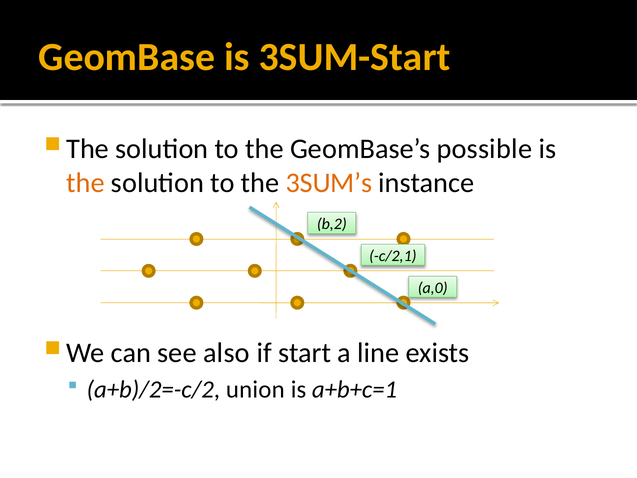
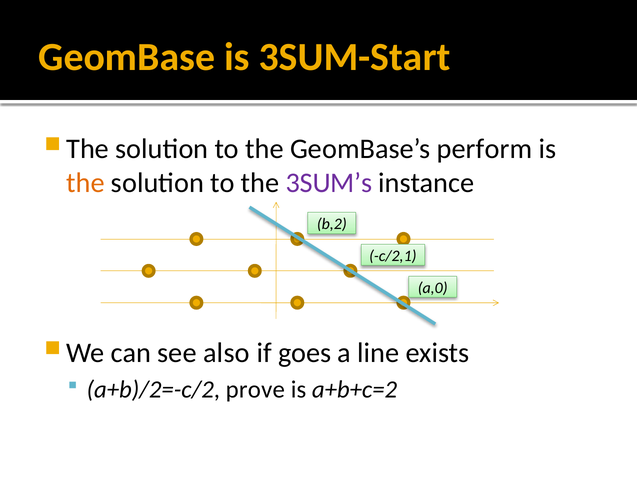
possible: possible -> perform
3SUM’s colour: orange -> purple
start: start -> goes
union: union -> prove
a+b+c=1: a+b+c=1 -> a+b+c=2
